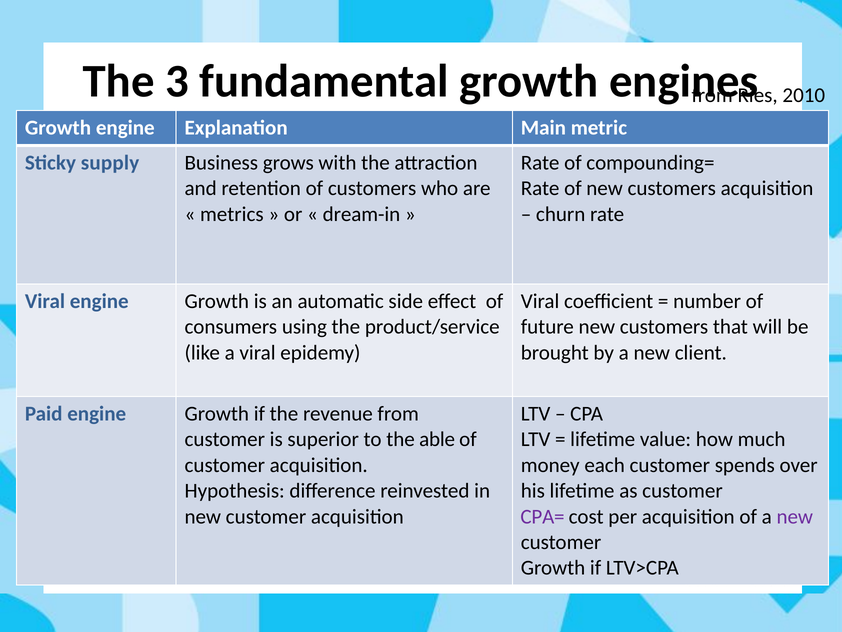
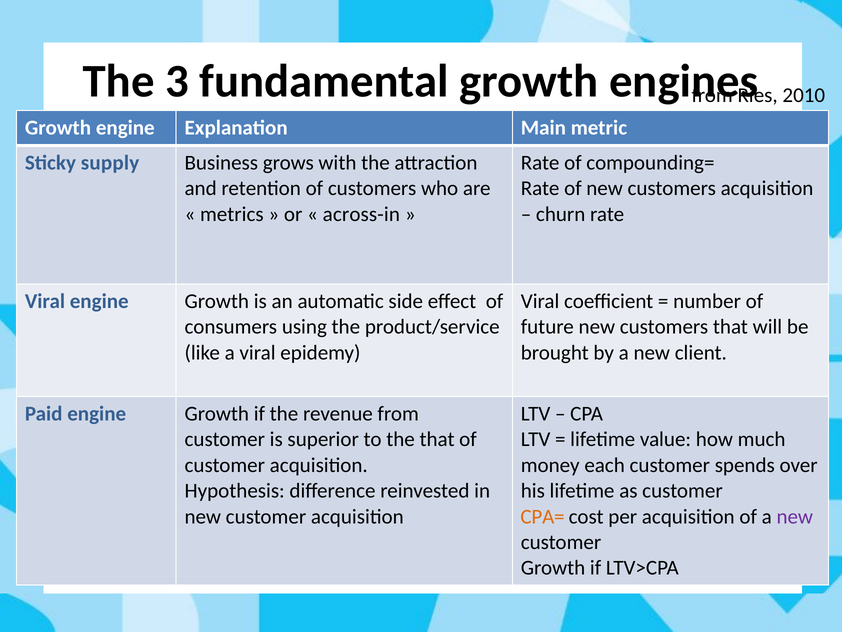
dream-in: dream-in -> across-in
the able: able -> that
CPA= colour: purple -> orange
